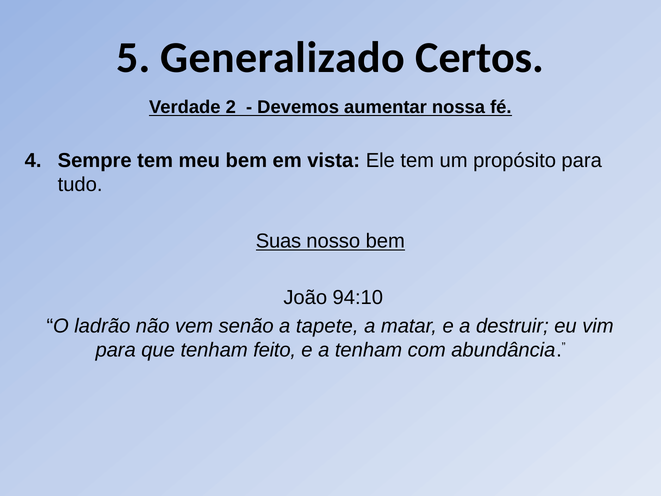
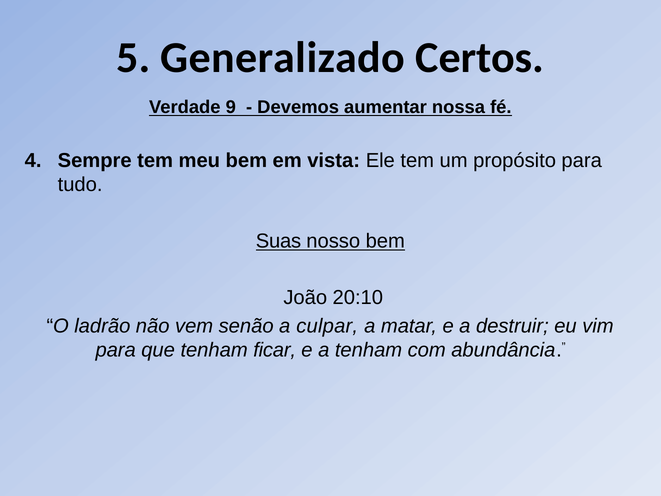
2: 2 -> 9
94:10: 94:10 -> 20:10
tapete: tapete -> culpar
feito: feito -> ficar
